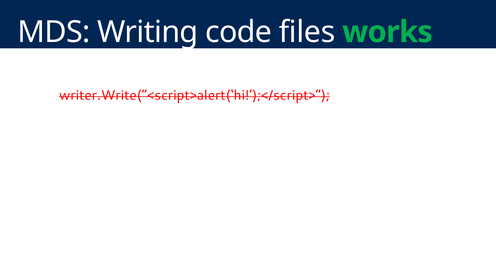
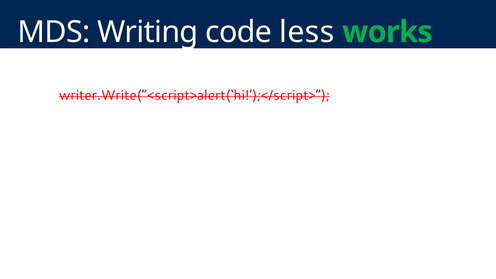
files: files -> less
